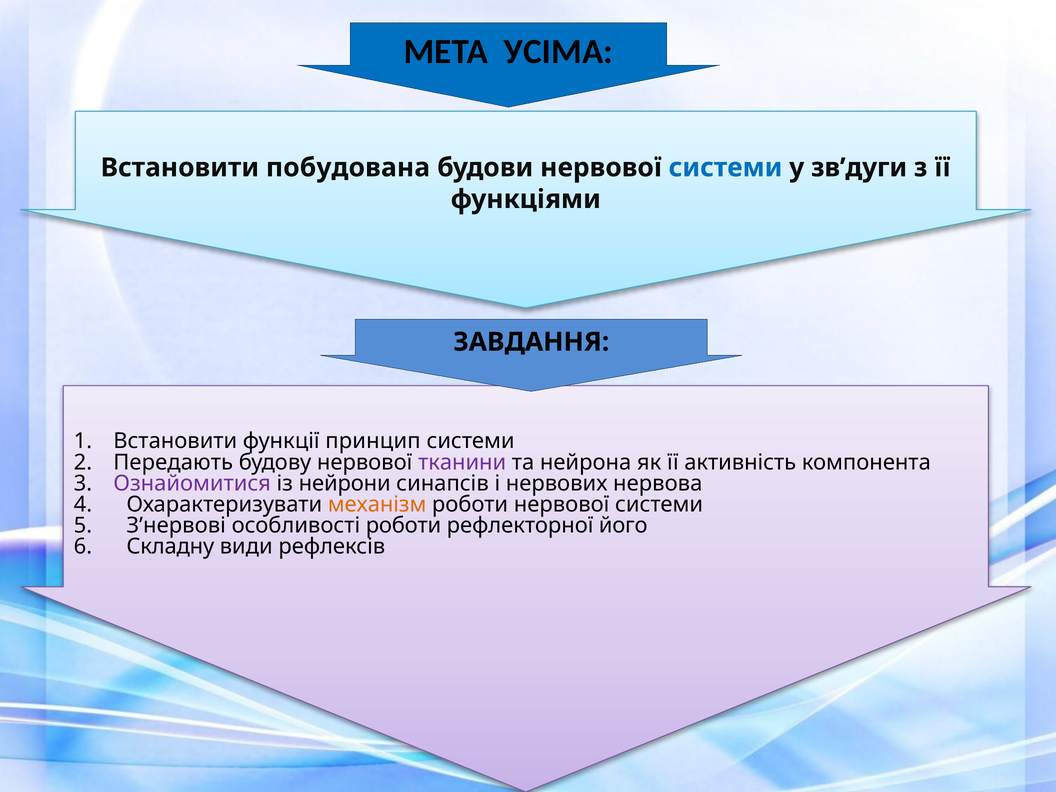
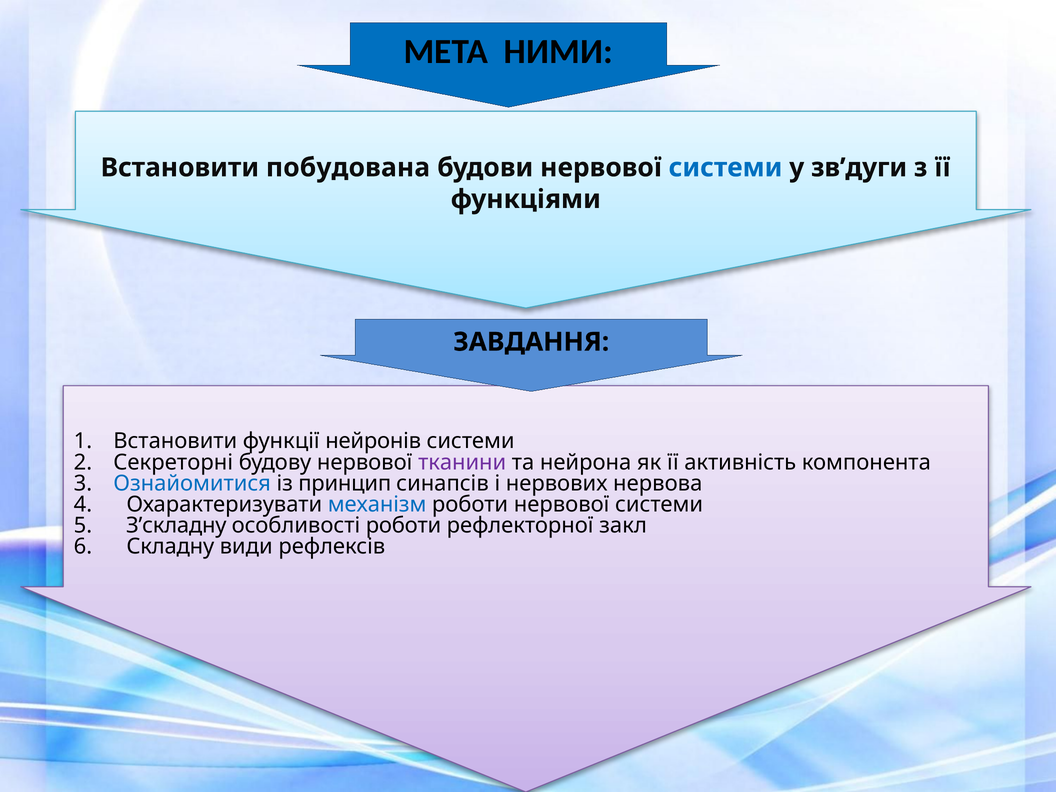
УСІМА: УСІМА -> НИМИ
принцип: принцип -> нейронів
Передають: Передають -> Секреторні
Ознайомитися colour: purple -> blue
нейрони: нейрони -> принцип
механізм colour: orange -> blue
З’нервові: З’нервові -> З’складну
його: його -> закл
